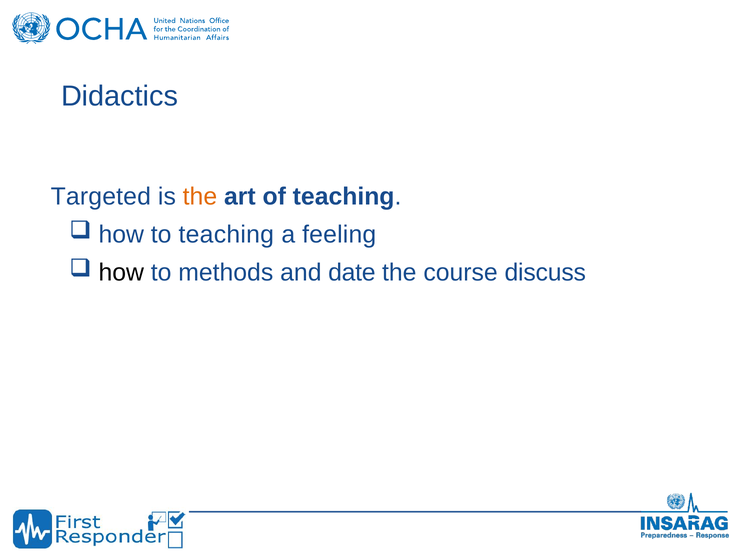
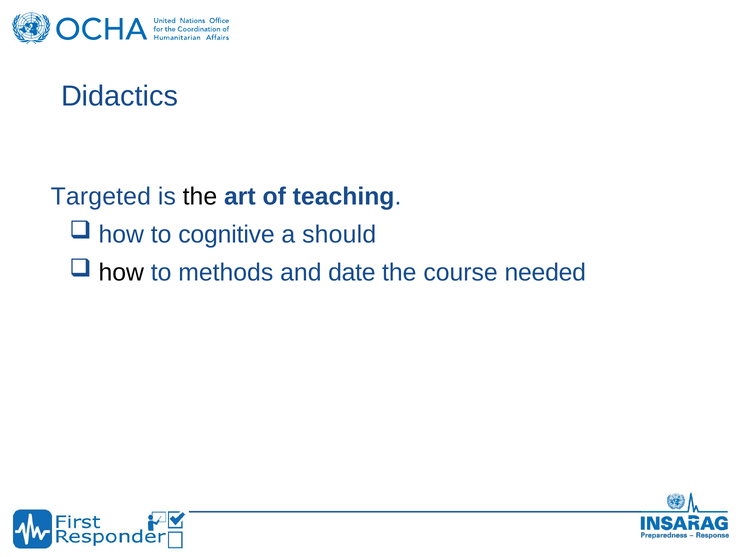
the at (200, 197) colour: orange -> black
to teaching: teaching -> cognitive
feeling: feeling -> should
discuss: discuss -> needed
